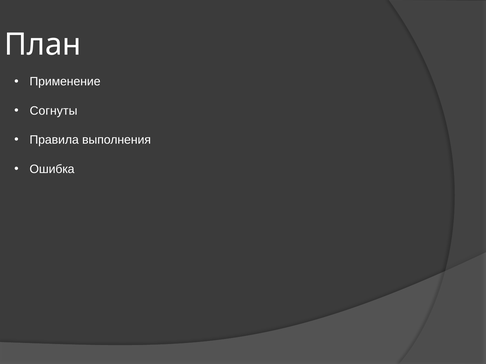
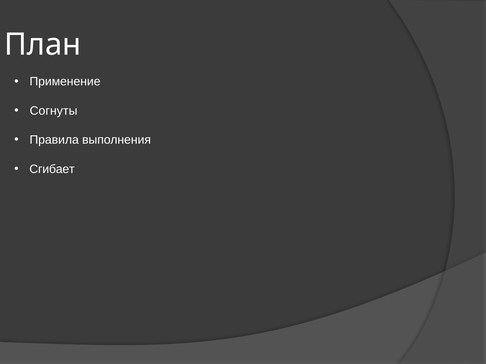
Ошибка: Ошибка -> Сгибает
